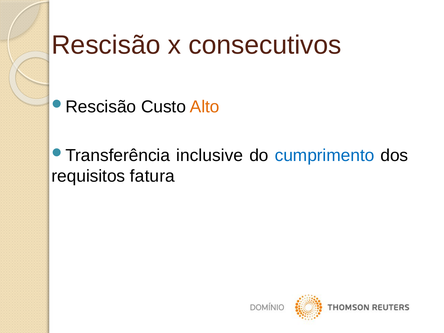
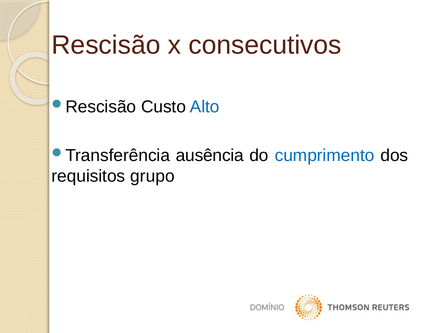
Alto colour: orange -> blue
inclusive: inclusive -> ausência
fatura: fatura -> grupo
